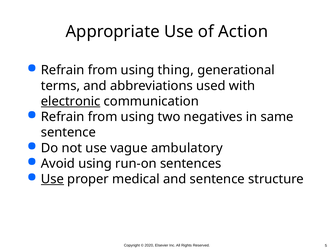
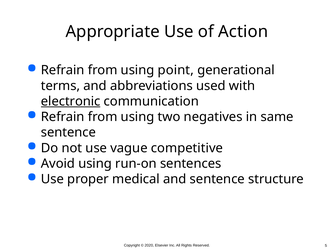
thing: thing -> point
ambulatory: ambulatory -> competitive
Use at (52, 180) underline: present -> none
